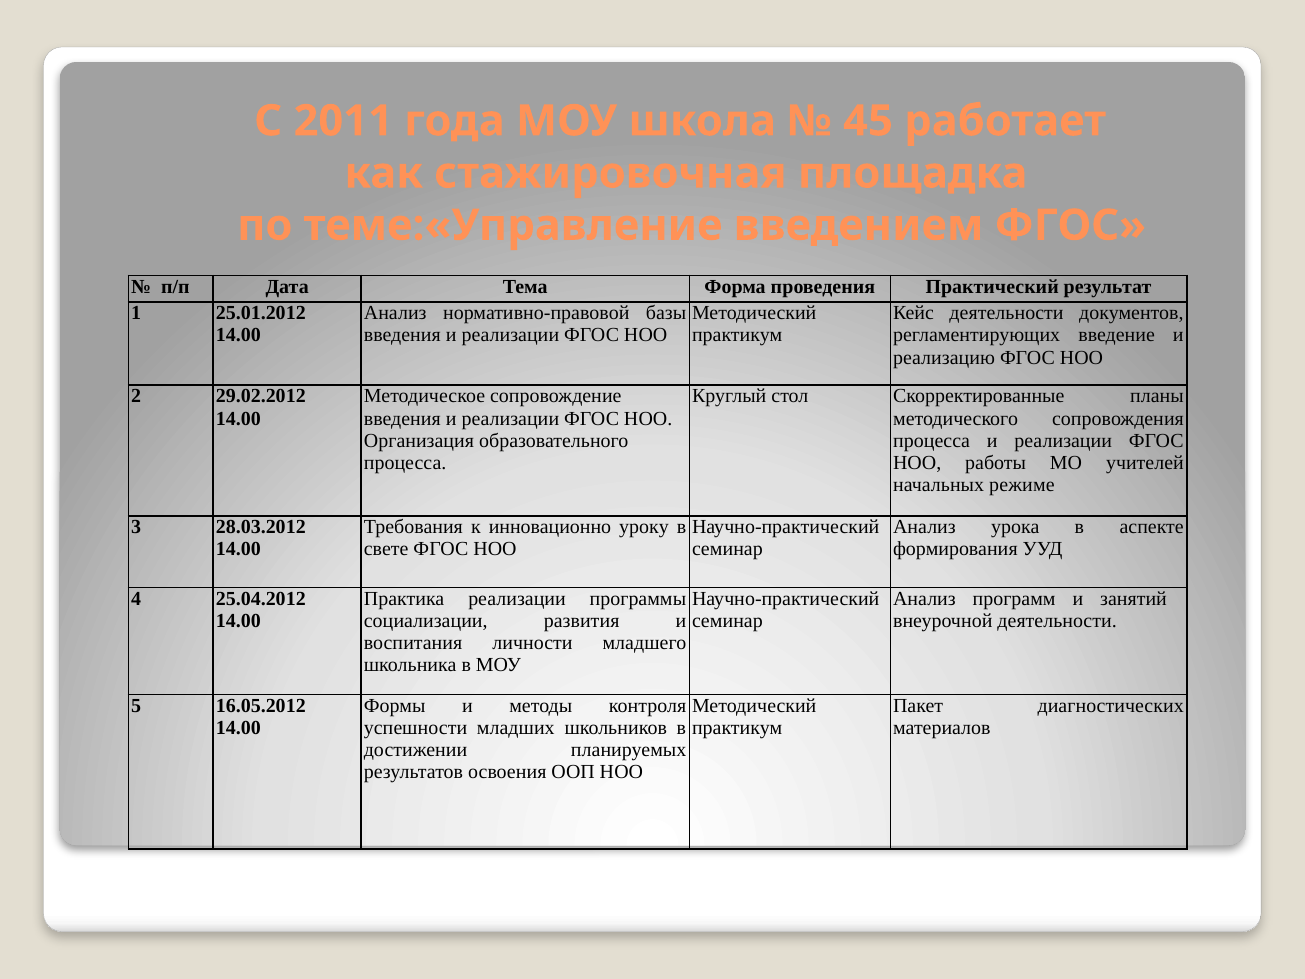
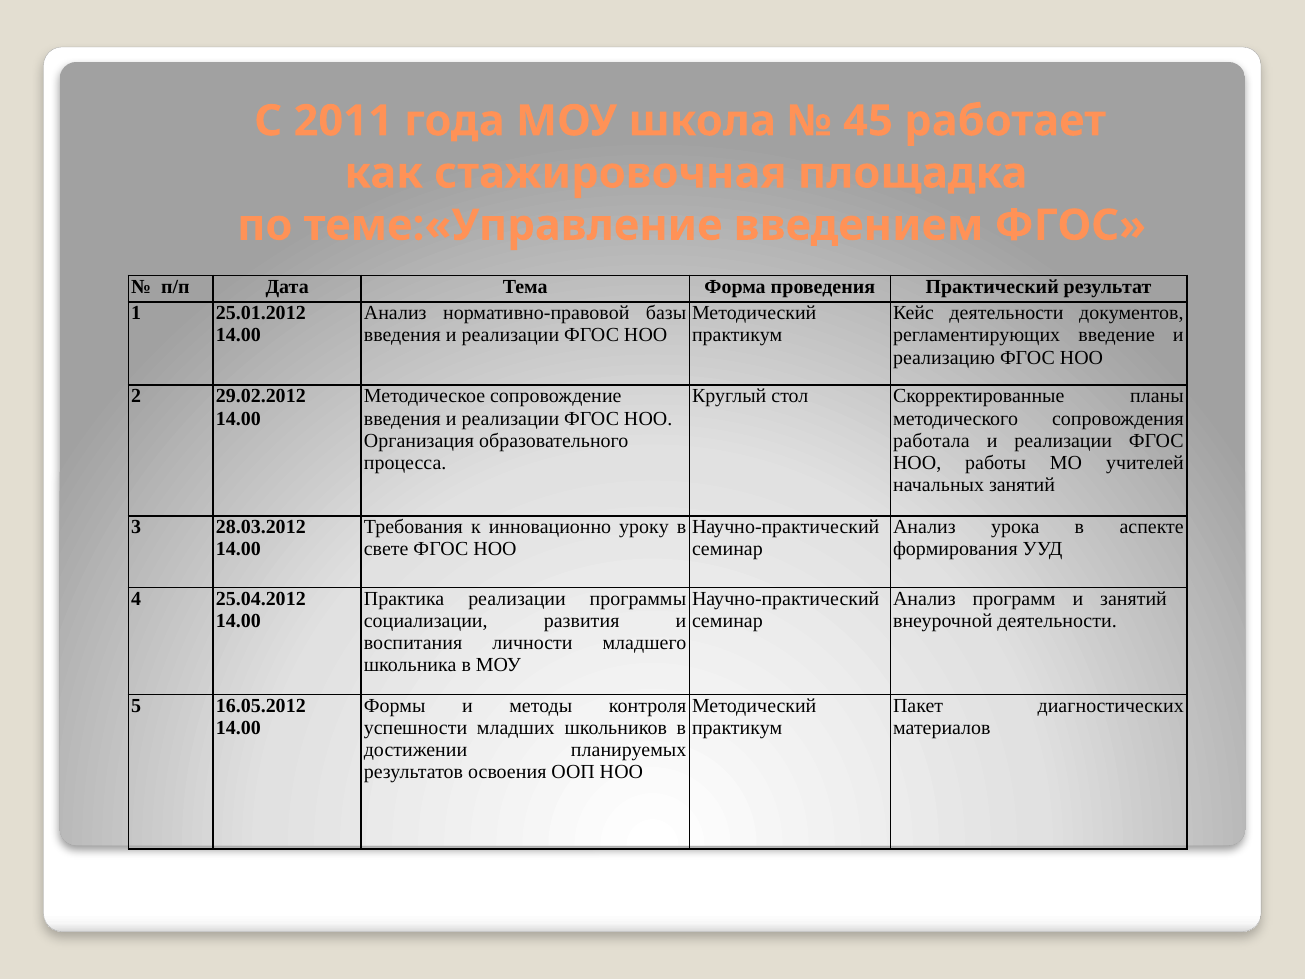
процесса at (932, 441): процесса -> работала
начальных режиме: режиме -> занятий
